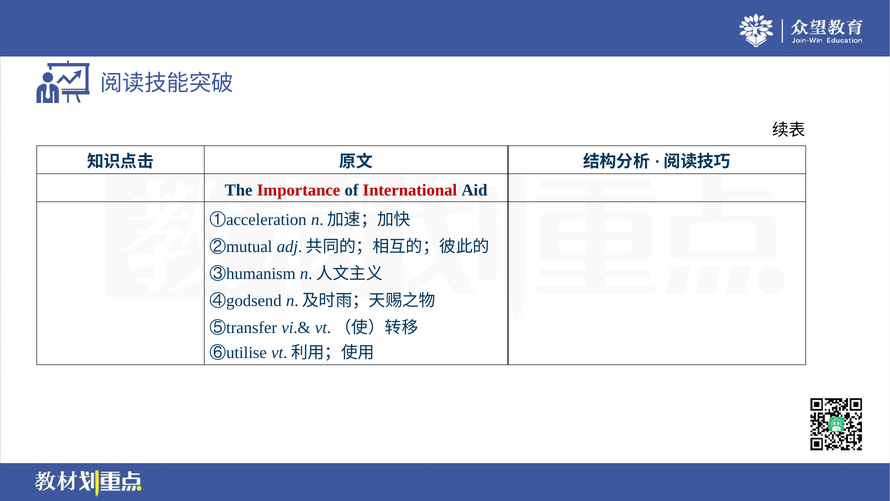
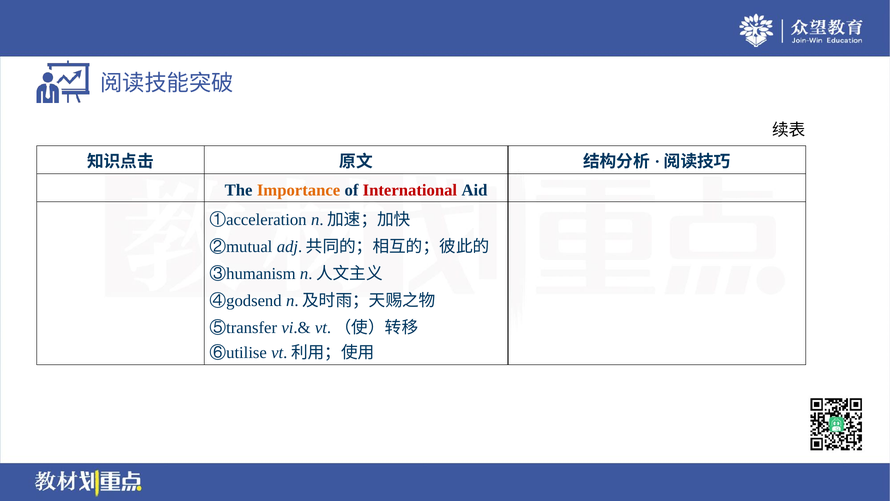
Importance colour: red -> orange
